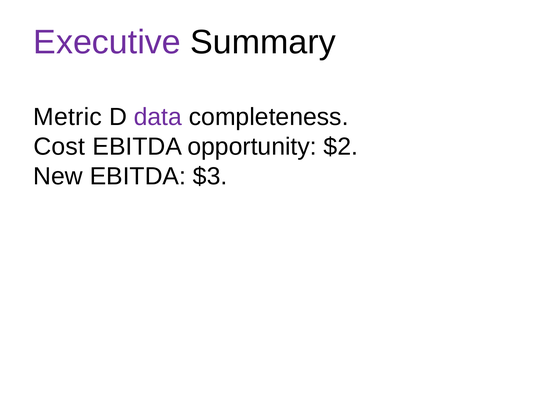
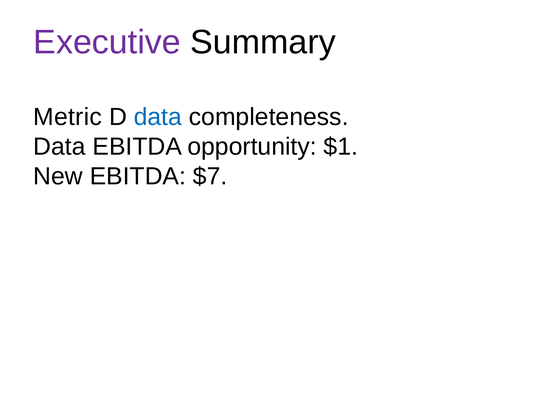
data at (158, 117) colour: purple -> blue
Cost at (59, 147): Cost -> Data
$2: $2 -> $1
$3: $3 -> $7
